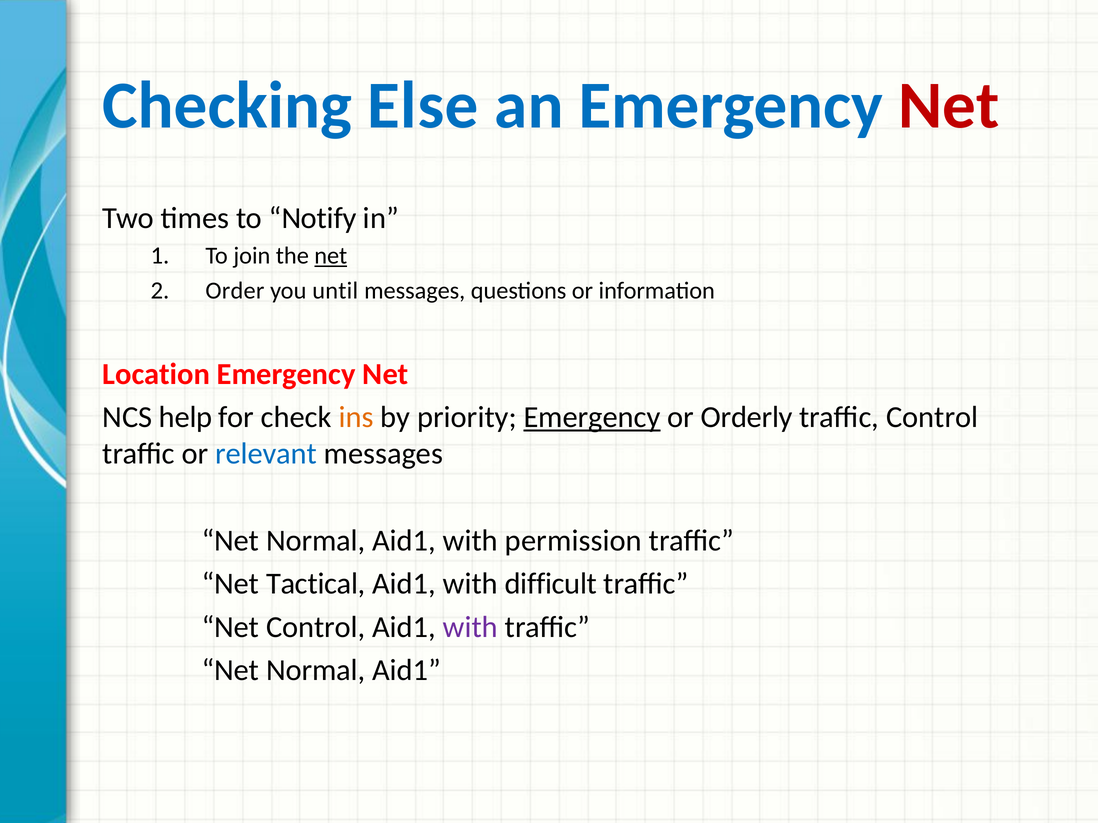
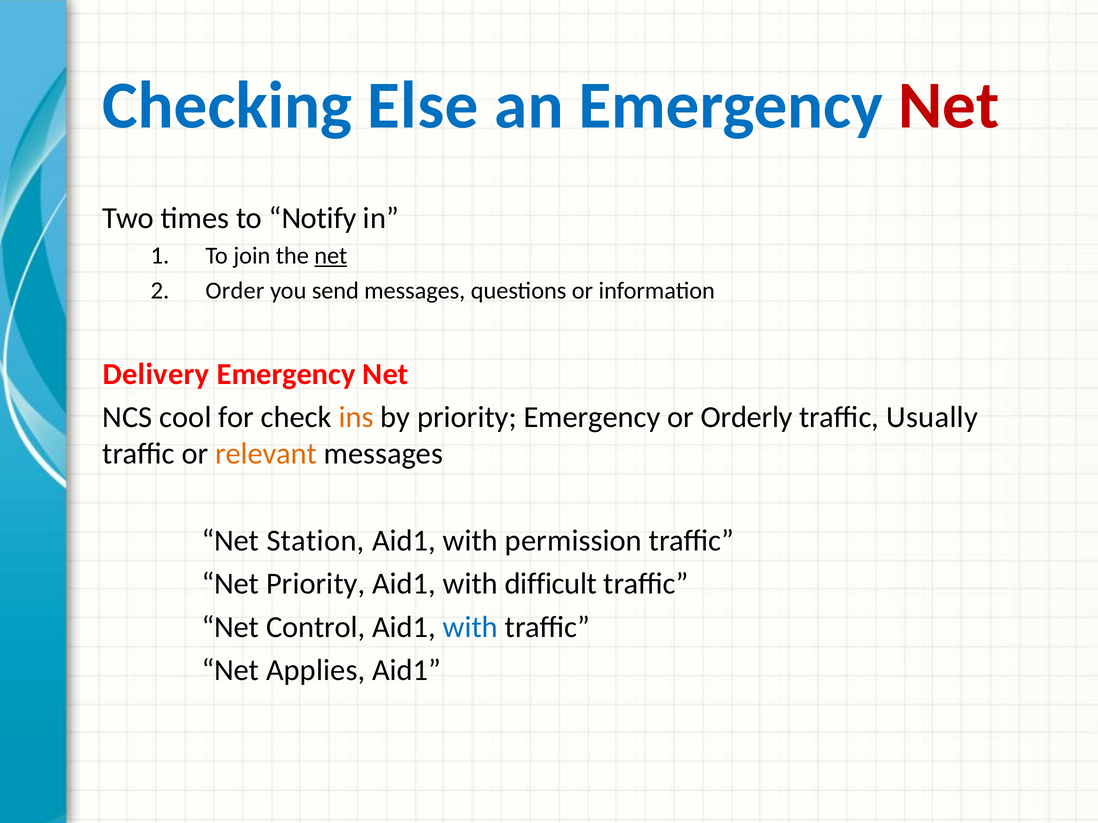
until: until -> send
Location: Location -> Delivery
help: help -> cool
Emergency at (592, 418) underline: present -> none
traffic Control: Control -> Usually
relevant colour: blue -> orange
Normal at (316, 541): Normal -> Station
Net Tactical: Tactical -> Priority
with at (470, 627) colour: purple -> blue
Normal at (316, 671): Normal -> Applies
